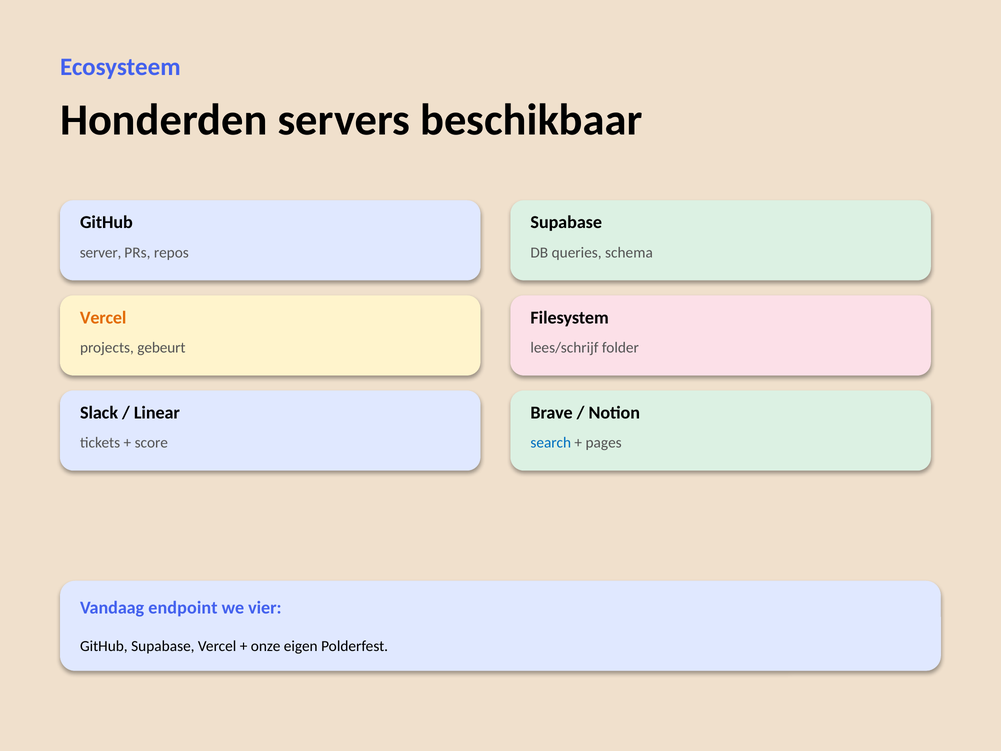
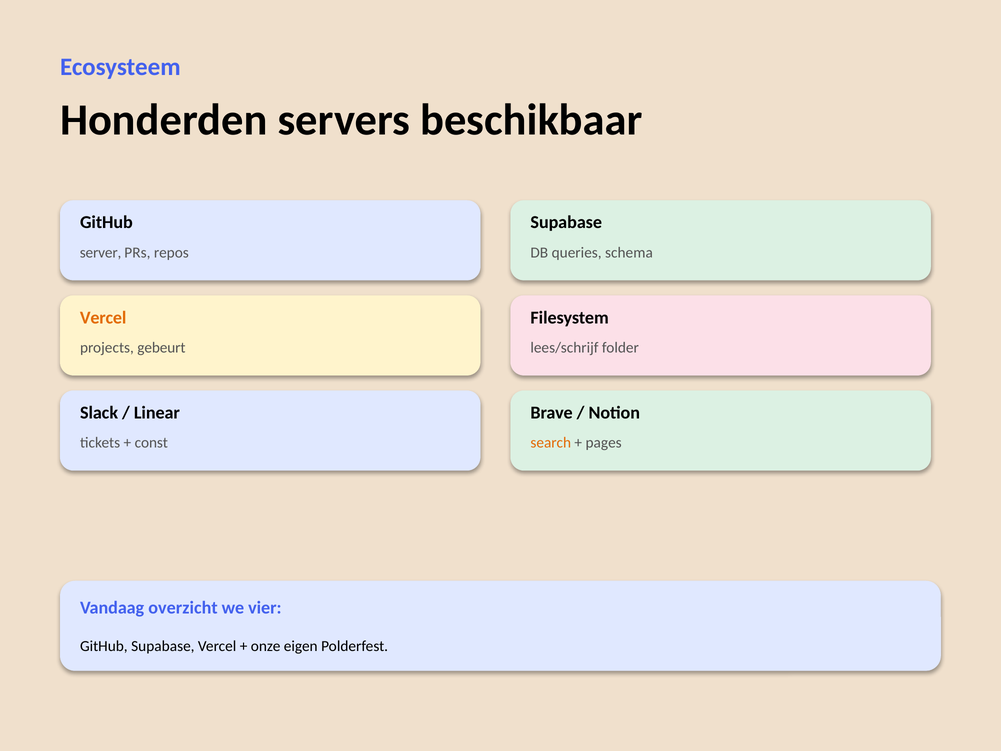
score: score -> const
search colour: blue -> orange
endpoint: endpoint -> overzicht
